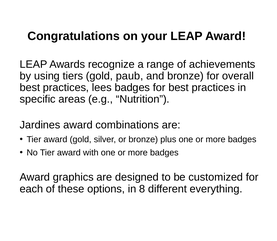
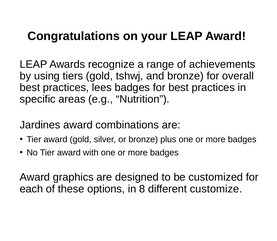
paub: paub -> tshwj
everything: everything -> customize
